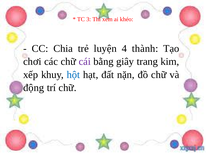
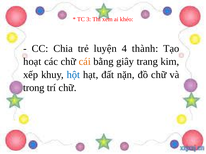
chơi: chơi -> hoạt
cái colour: purple -> orange
động: động -> trong
